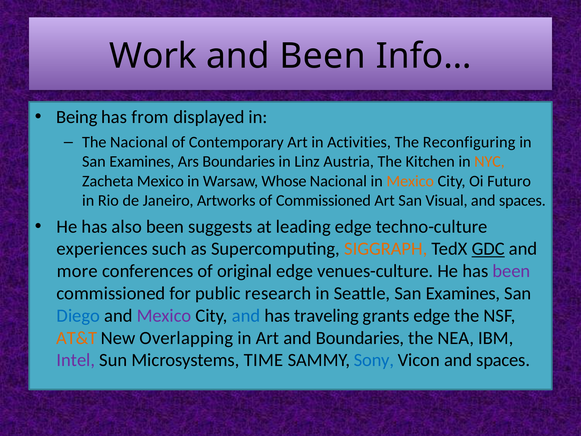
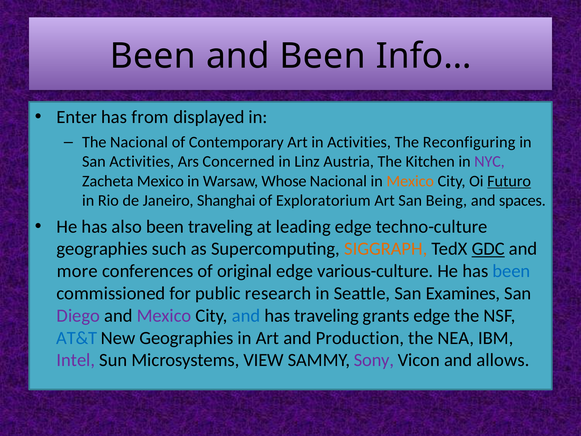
Work at (153, 56): Work -> Been
Being: Being -> Enter
Examines at (142, 162): Examines -> Activities
Ars Boundaries: Boundaries -> Concerned
NYC colour: orange -> purple
Futuro underline: none -> present
Artworks: Artworks -> Shanghai
of Commissioned: Commissioned -> Exploratorium
Visual: Visual -> Being
been suggests: suggests -> traveling
experiences at (102, 249): experiences -> geographies
venues-culture: venues-culture -> various-culture
been at (511, 271) colour: purple -> blue
Diego colour: blue -> purple
AT&T colour: orange -> blue
New Overlapping: Overlapping -> Geographies
and Boundaries: Boundaries -> Production
TIME: TIME -> VIEW
Sony colour: blue -> purple
Vicon and spaces: spaces -> allows
